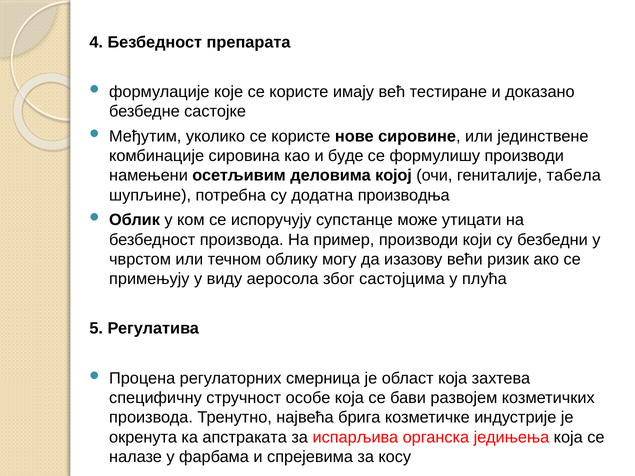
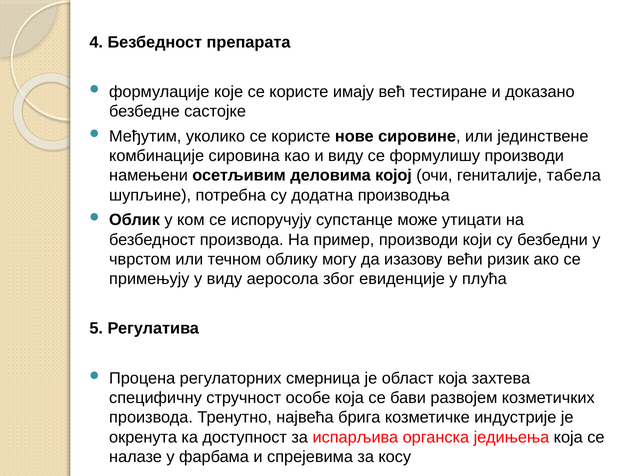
и буде: буде -> виду
састојцима: састојцима -> евиденције
апстраката: апстраката -> доступност
